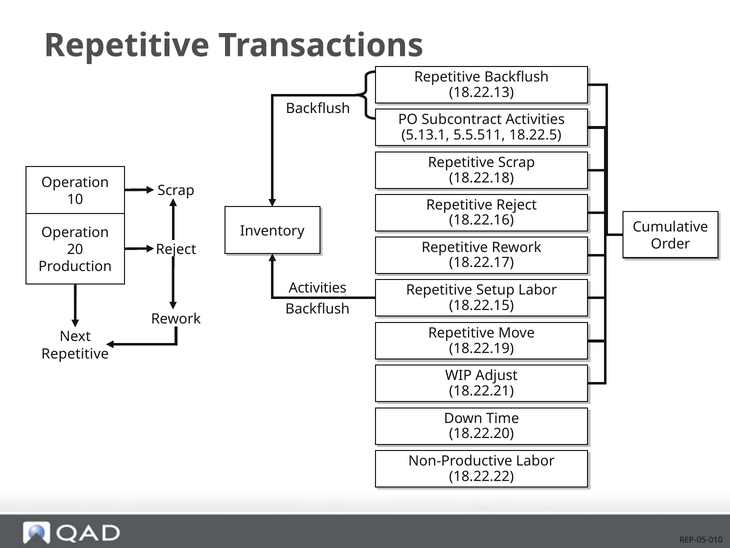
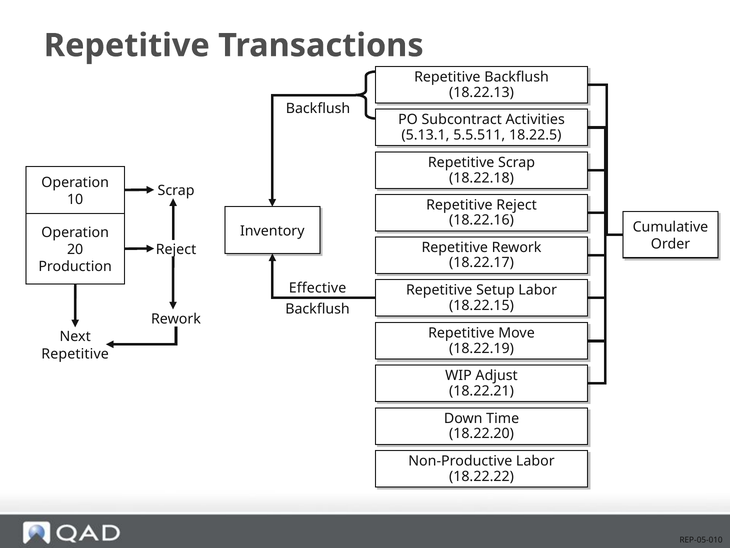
Activities at (318, 288): Activities -> Effective
